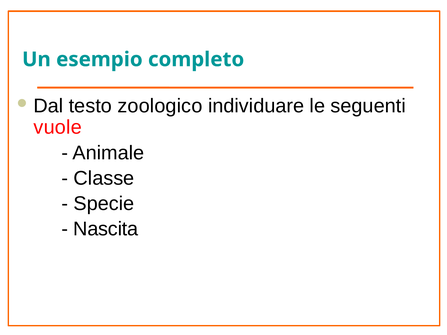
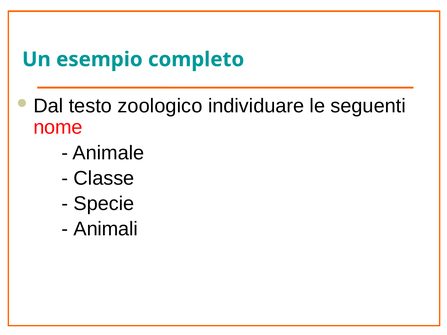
vuole: vuole -> nome
Nascita: Nascita -> Animali
